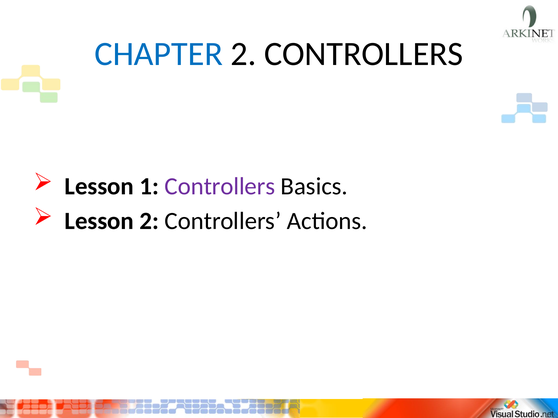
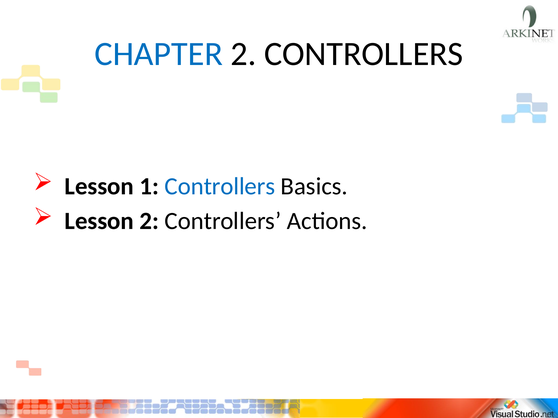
Controllers at (220, 187) colour: purple -> blue
